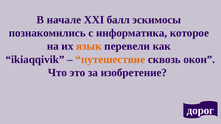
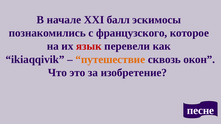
информатика: информатика -> французского
язык colour: orange -> red
дорог: дорог -> песне
